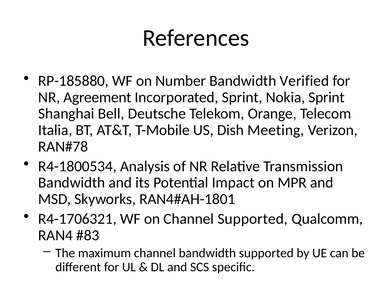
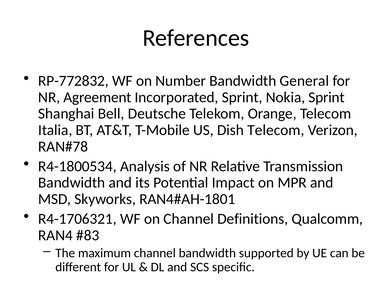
RP-185880: RP-185880 -> RP-772832
Verified: Verified -> General
Dish Meeting: Meeting -> Telecom
Channel Supported: Supported -> Definitions
